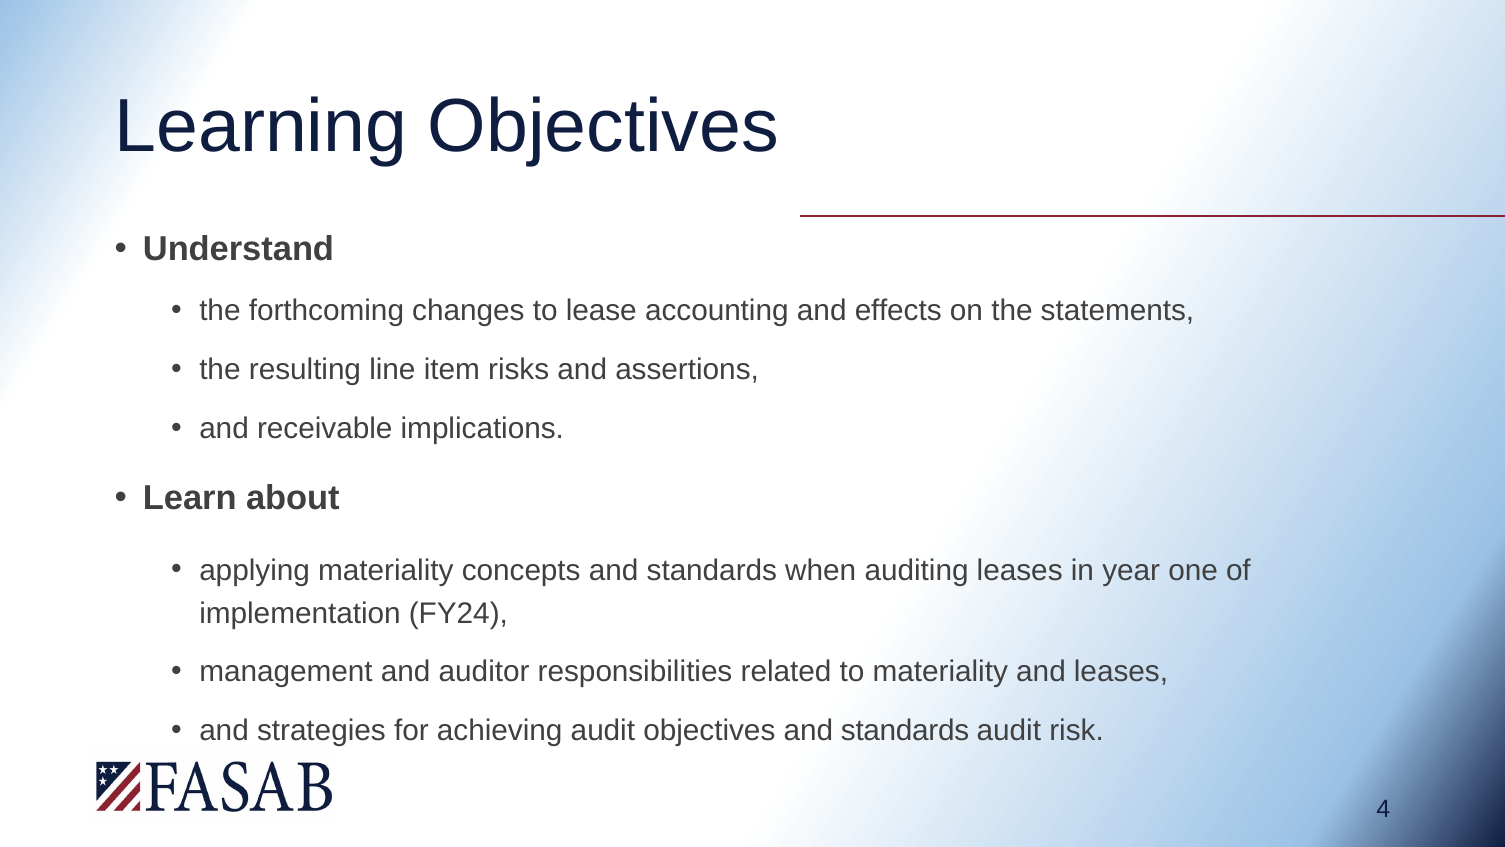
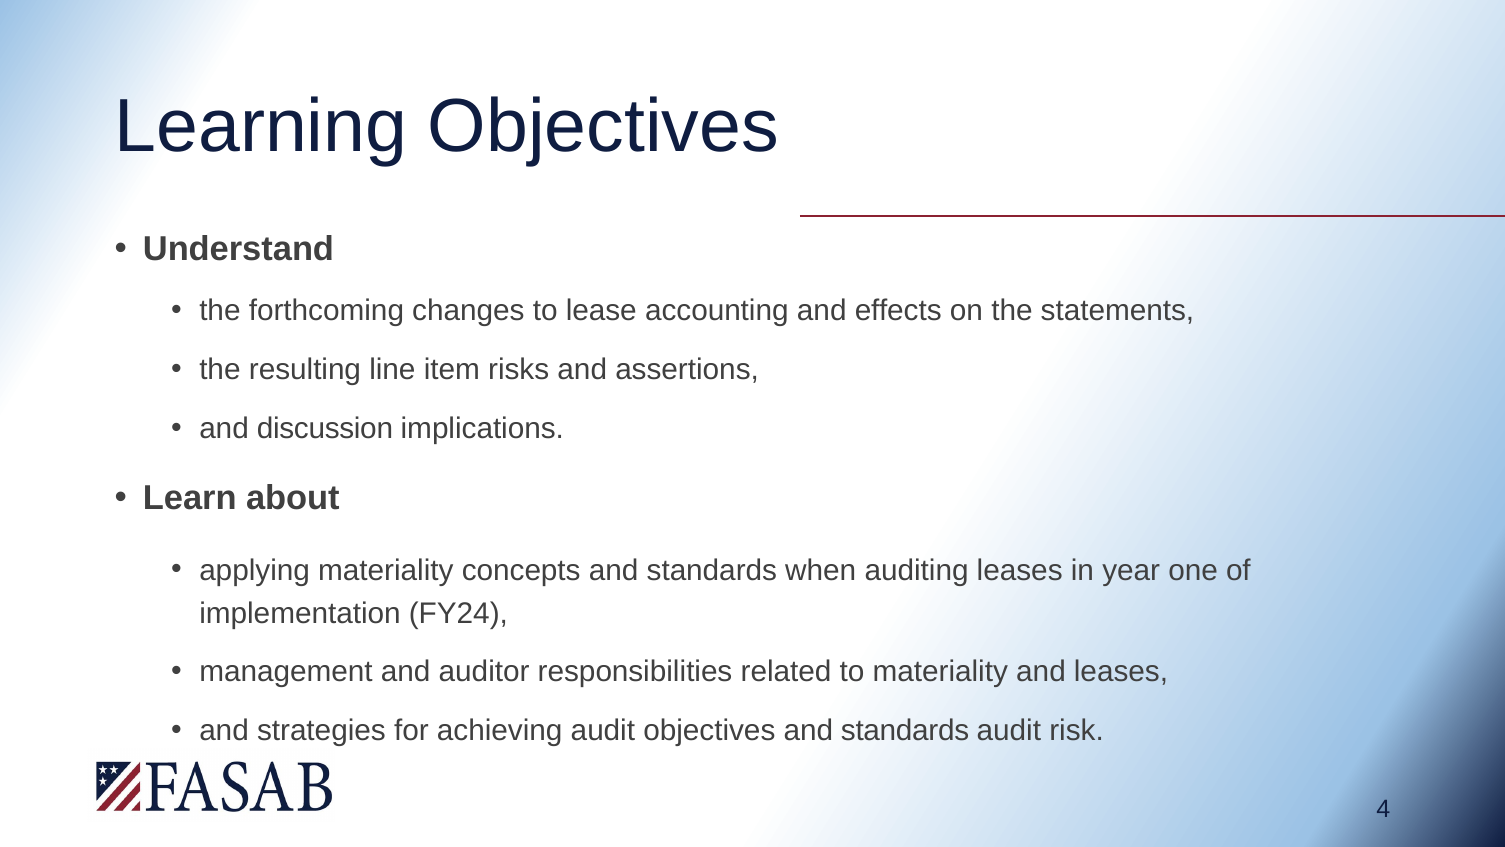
receivable: receivable -> discussion
